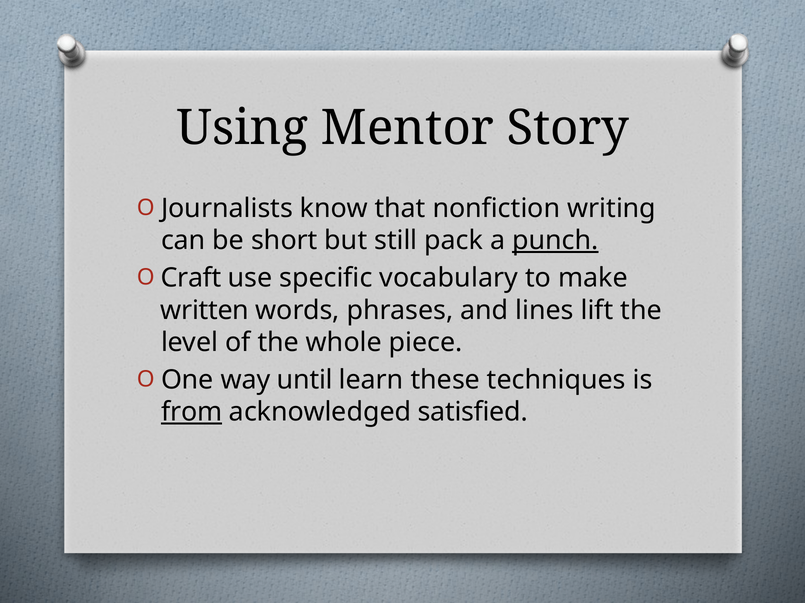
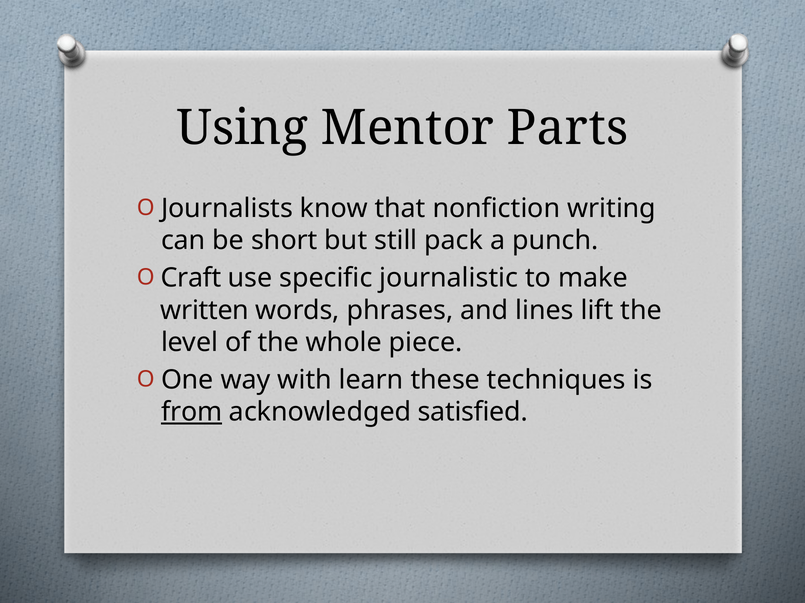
Story: Story -> Parts
punch underline: present -> none
vocabulary: vocabulary -> journalistic
until: until -> with
